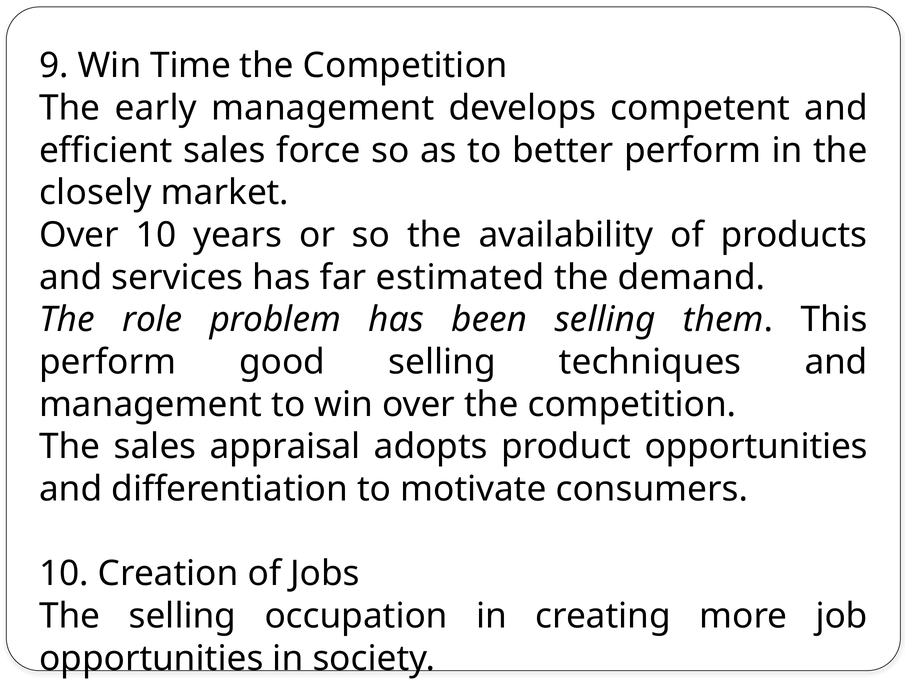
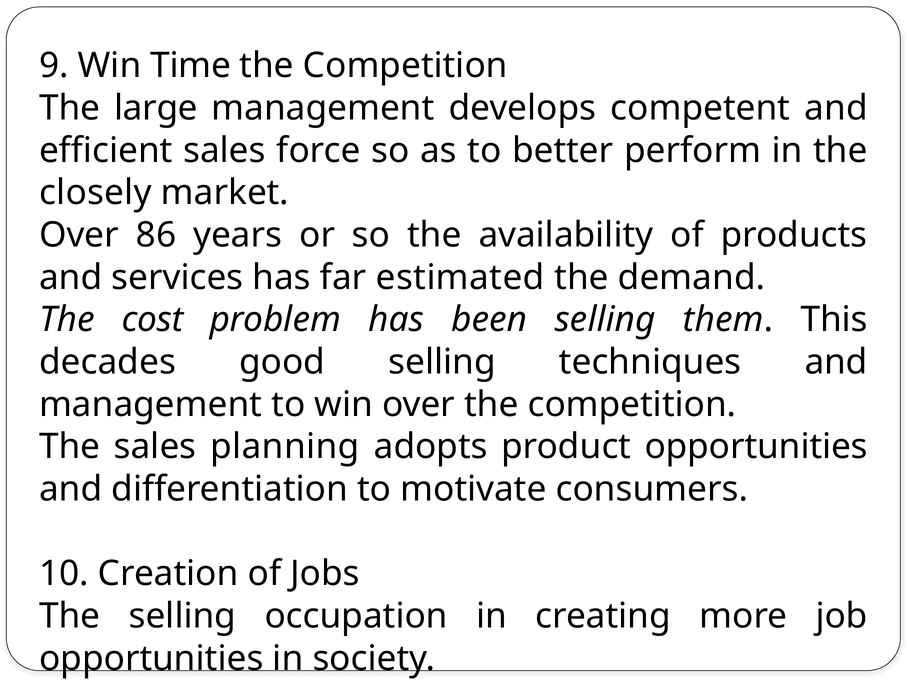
early: early -> large
Over 10: 10 -> 86
role: role -> cost
perform at (108, 362): perform -> decades
appraisal: appraisal -> planning
